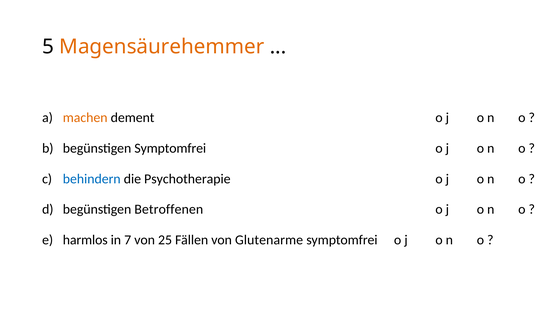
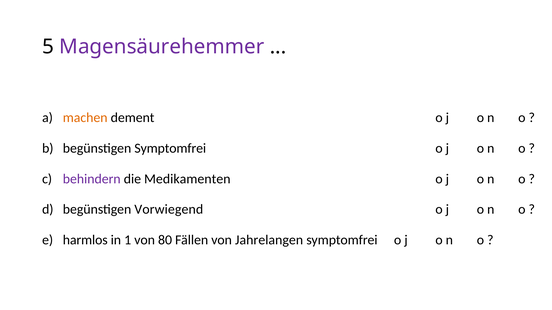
Magensäurehemmer colour: orange -> purple
behindern colour: blue -> purple
Psychotherapie: Psychotherapie -> Medikamenten
Betroffenen: Betroffenen -> Vorwiegend
7: 7 -> 1
25: 25 -> 80
Glutenarme: Glutenarme -> Jahrelangen
